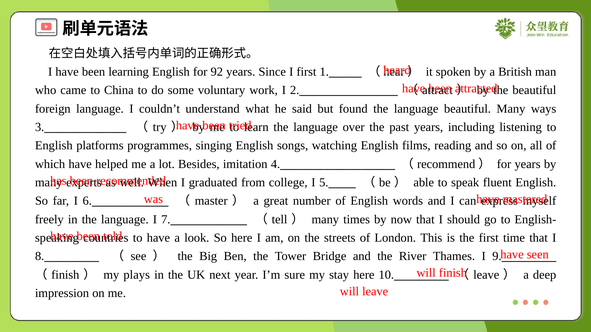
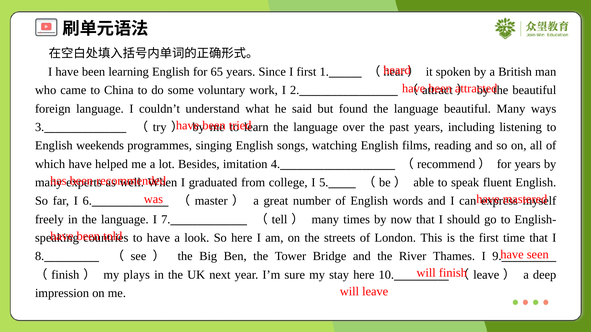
92: 92 -> 65
platforms: platforms -> weekends
